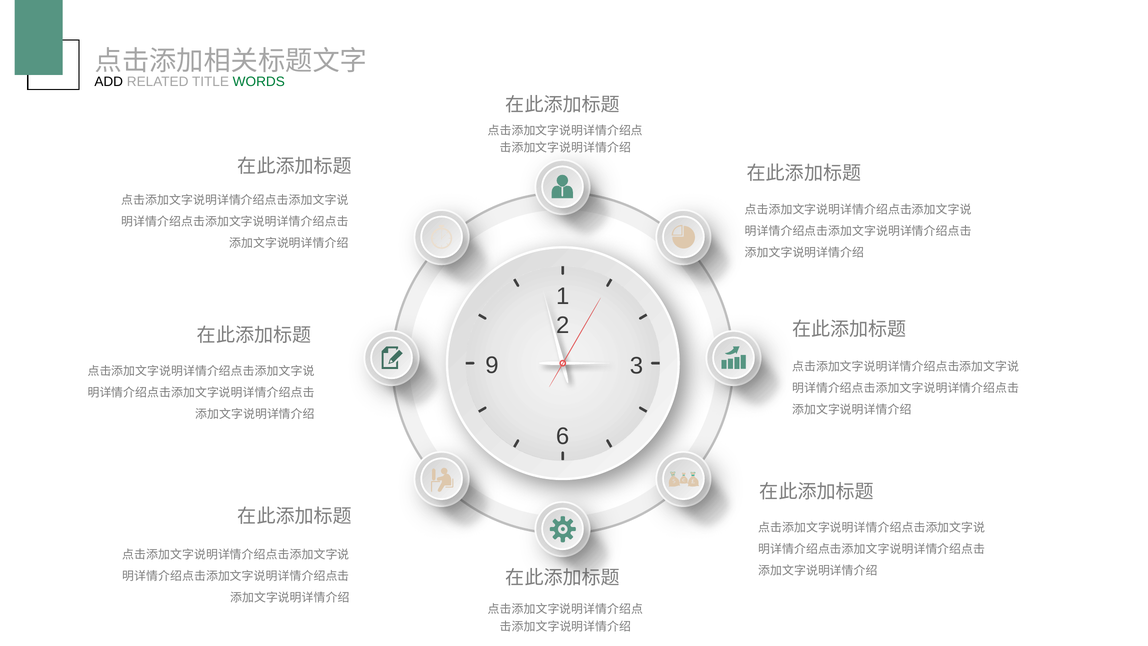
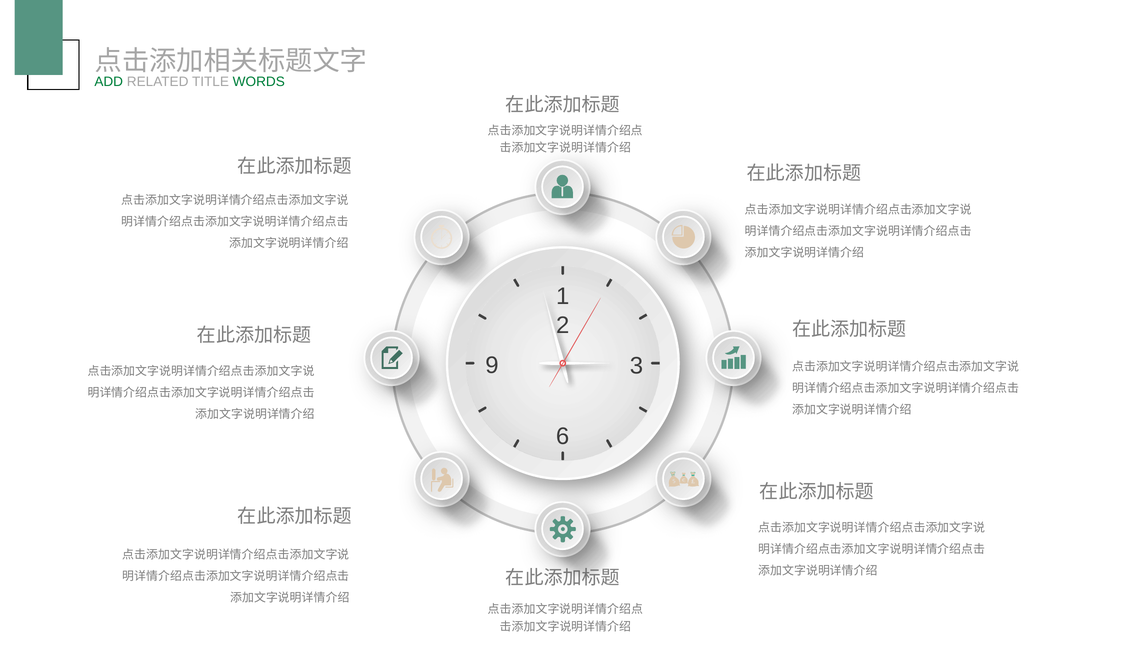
ADD colour: black -> green
